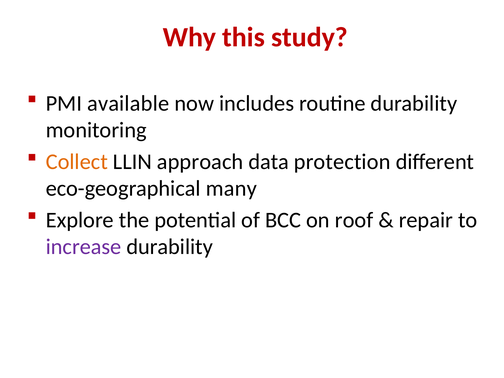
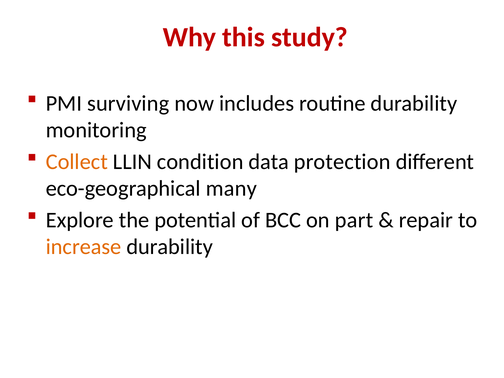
available: available -> surviving
approach: approach -> condition
roof: roof -> part
increase colour: purple -> orange
